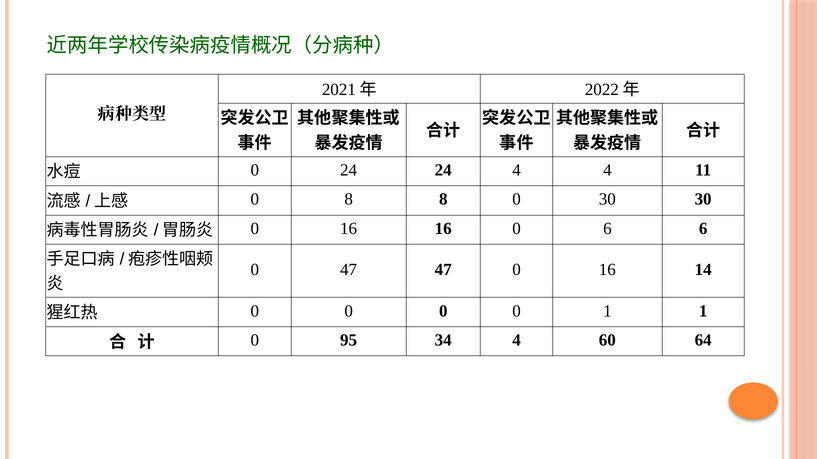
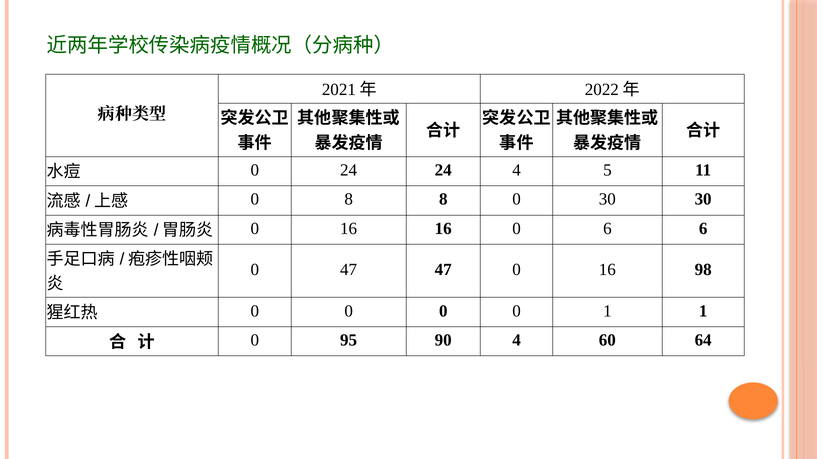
4 4: 4 -> 5
14: 14 -> 98
34: 34 -> 90
